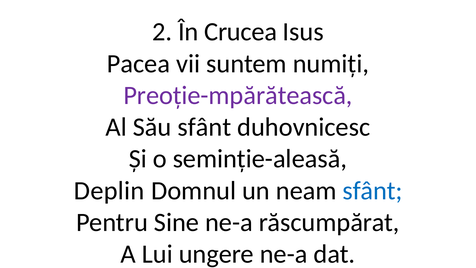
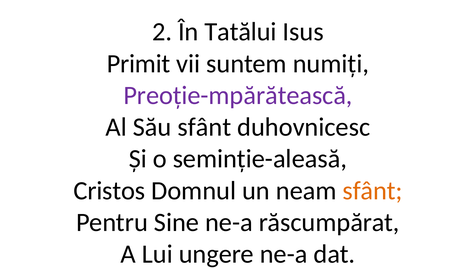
Crucea: Crucea -> Tatălui
Pacea: Pacea -> Primit
Deplin: Deplin -> Cristos
sfânt at (373, 190) colour: blue -> orange
